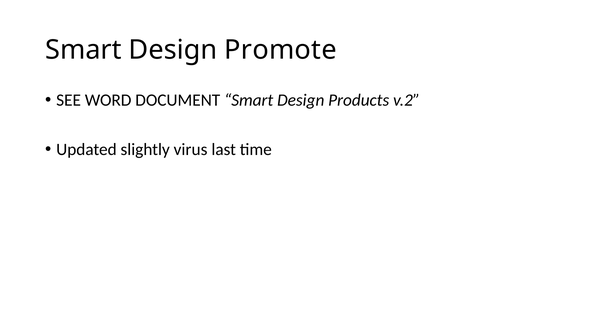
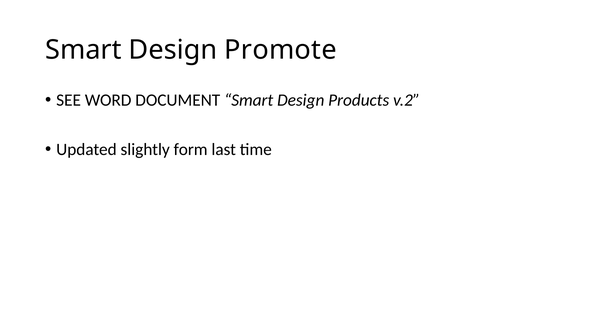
virus: virus -> form
